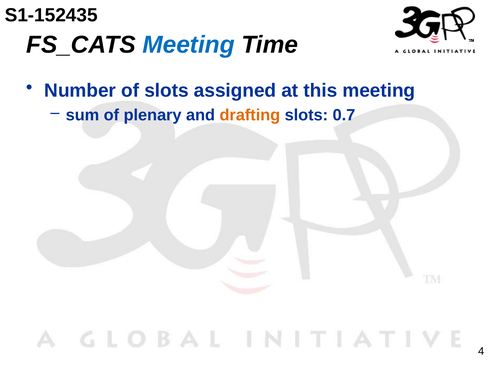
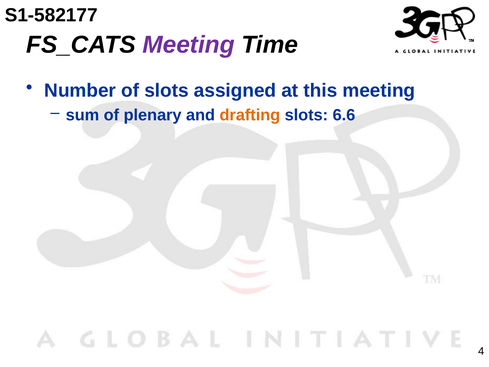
S1-152435: S1-152435 -> S1-582177
Meeting at (189, 45) colour: blue -> purple
0.7: 0.7 -> 6.6
